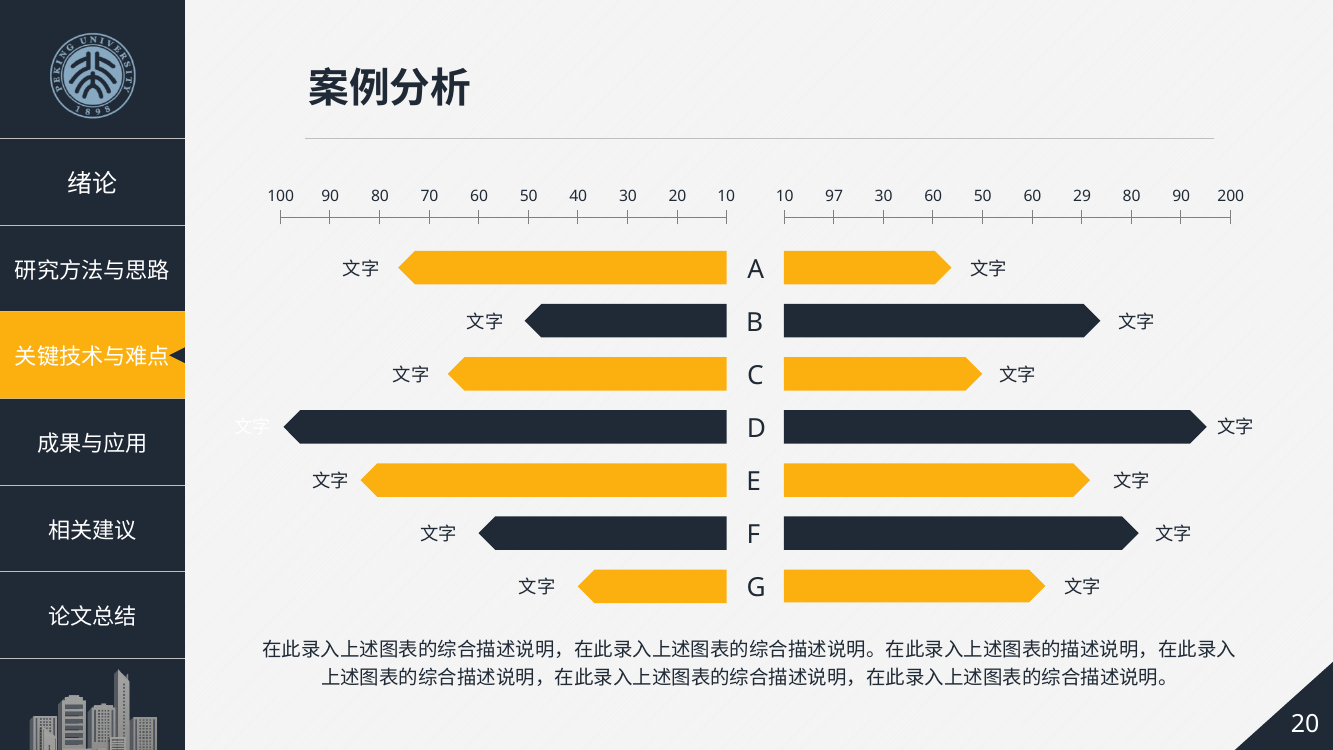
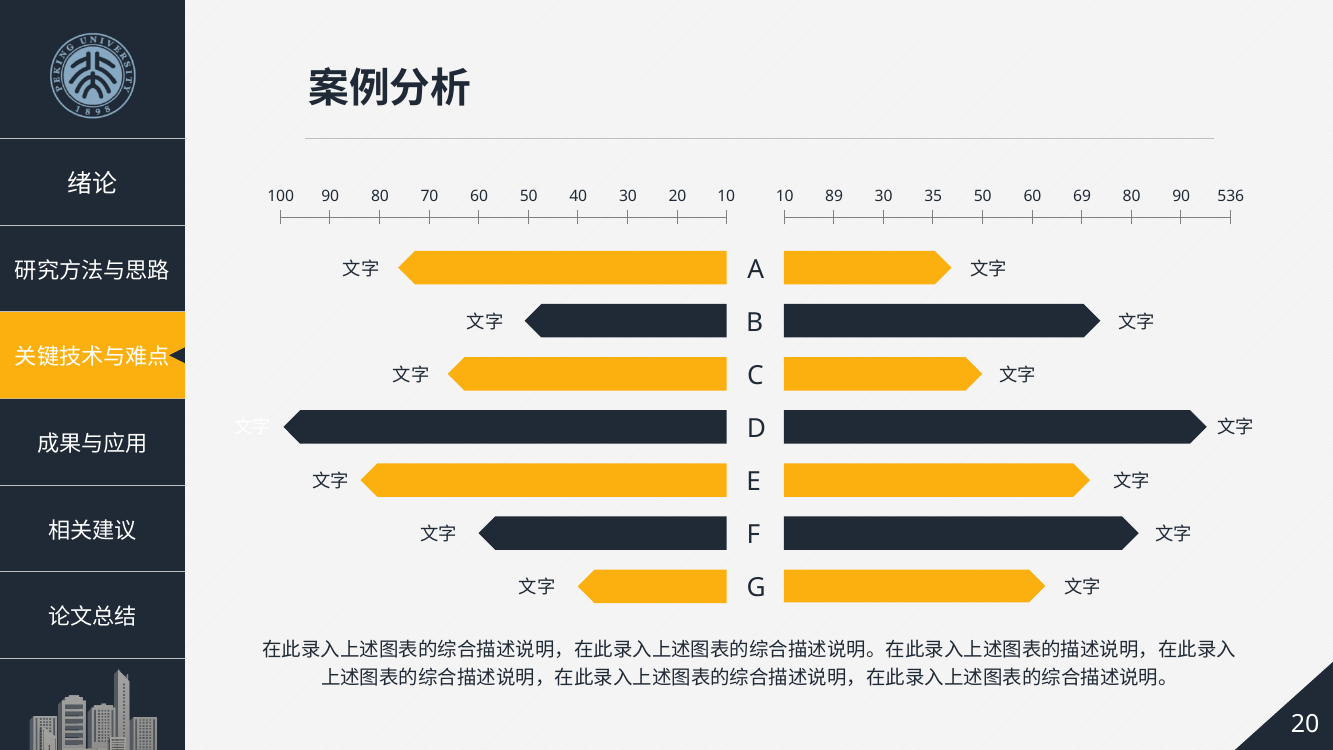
97: 97 -> 89
30 60: 60 -> 35
29: 29 -> 69
200: 200 -> 536
